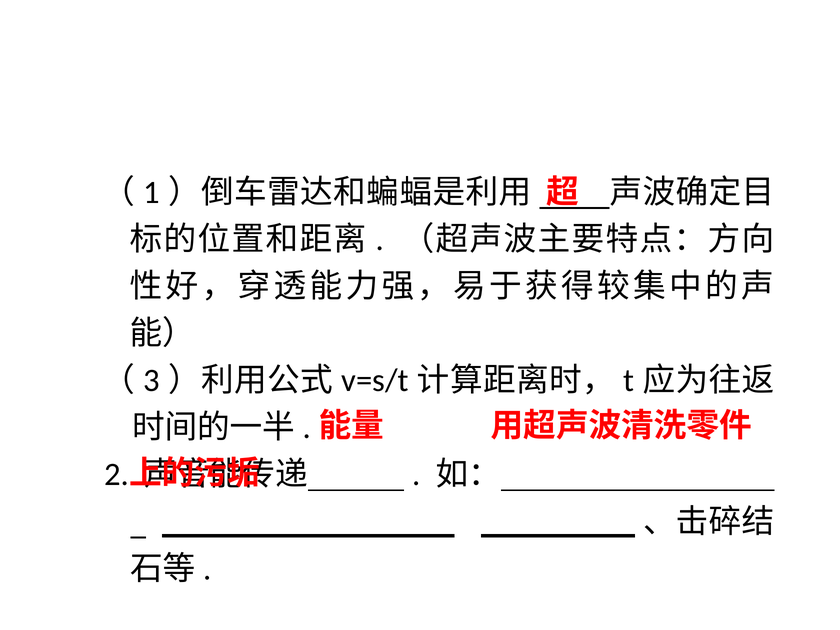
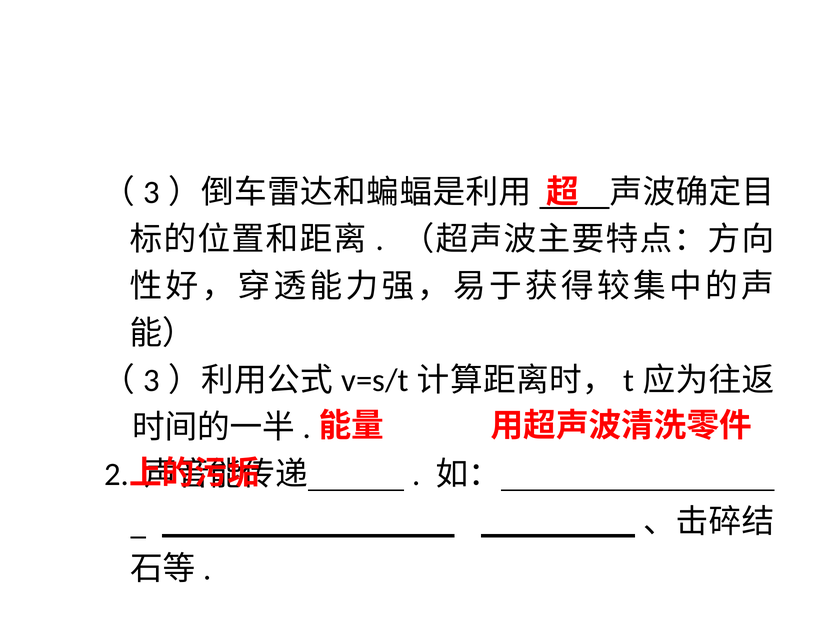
1 at (152, 192): 1 -> 3
